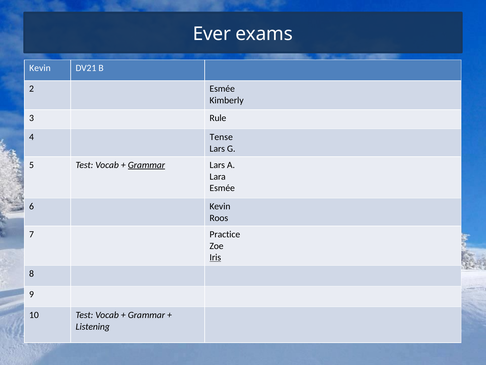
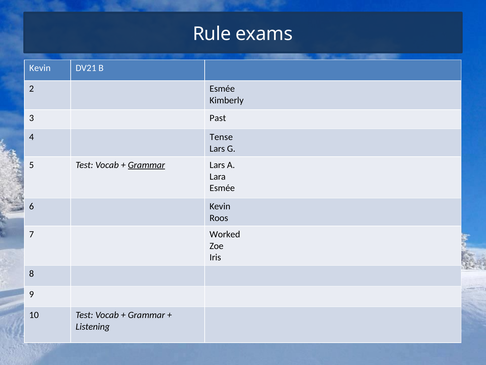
Ever: Ever -> Rule
Rule: Rule -> Past
Practice: Practice -> Worked
Iris underline: present -> none
